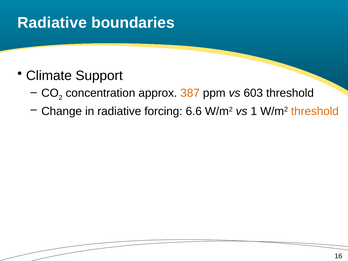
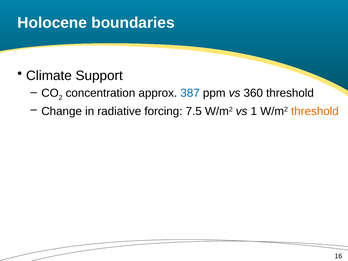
Radiative at (52, 23): Radiative -> Holocene
387 colour: orange -> blue
603: 603 -> 360
6.6: 6.6 -> 7.5
